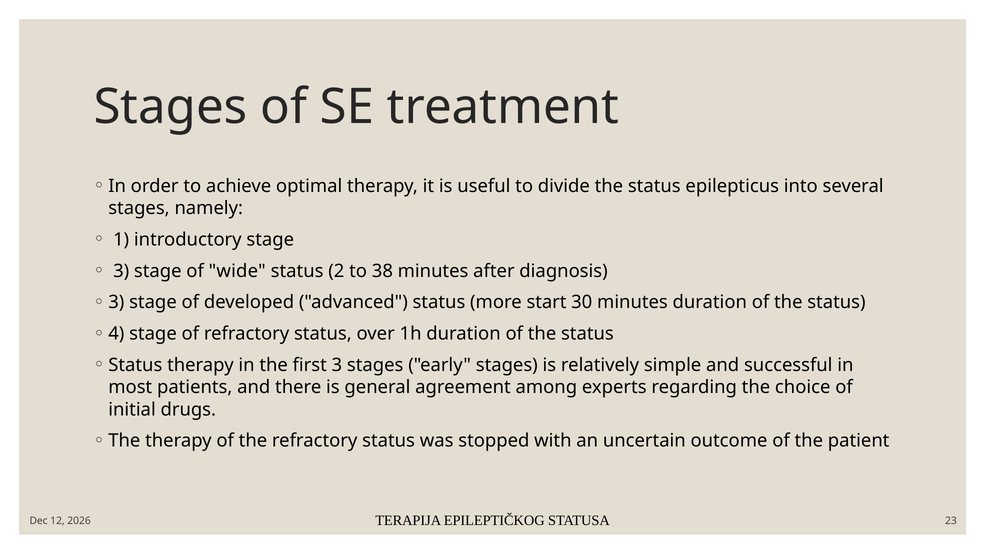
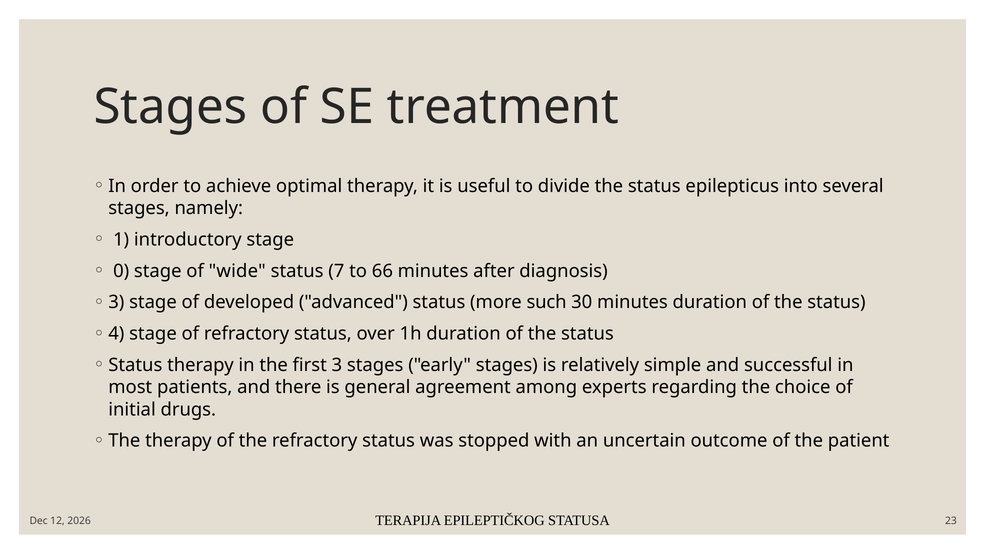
3 at (121, 271): 3 -> 0
2: 2 -> 7
38: 38 -> 66
start: start -> such
